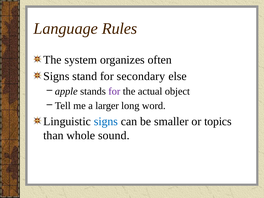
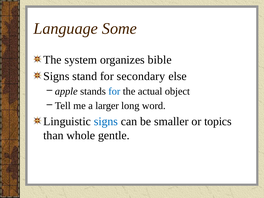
Rules: Rules -> Some
often: often -> bible
for at (114, 91) colour: purple -> blue
sound: sound -> gentle
